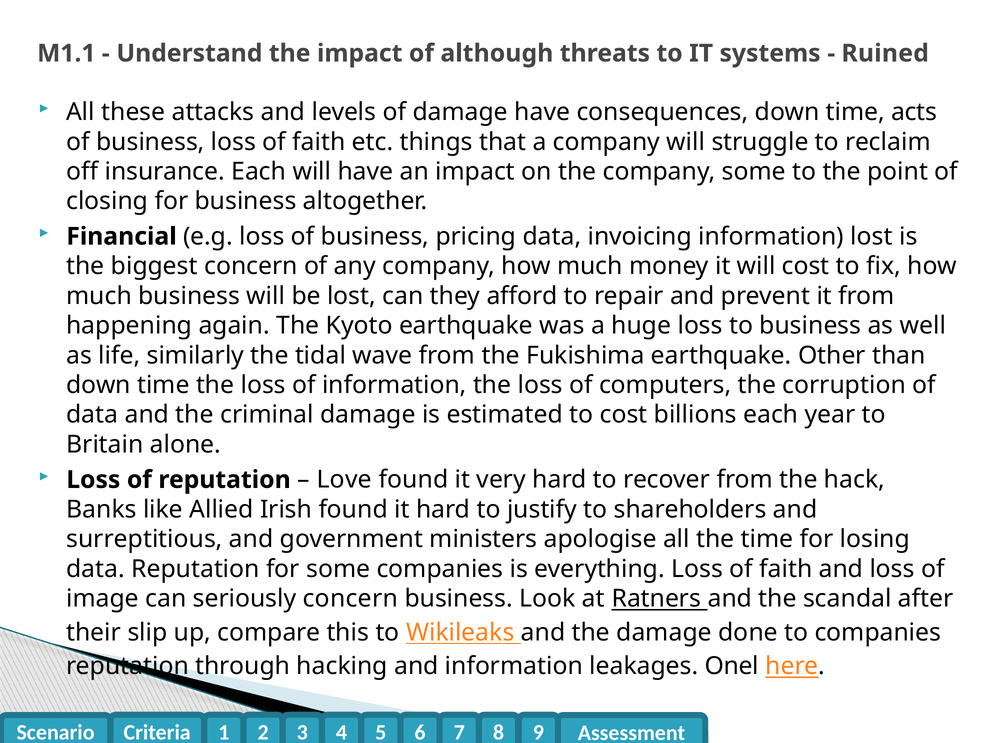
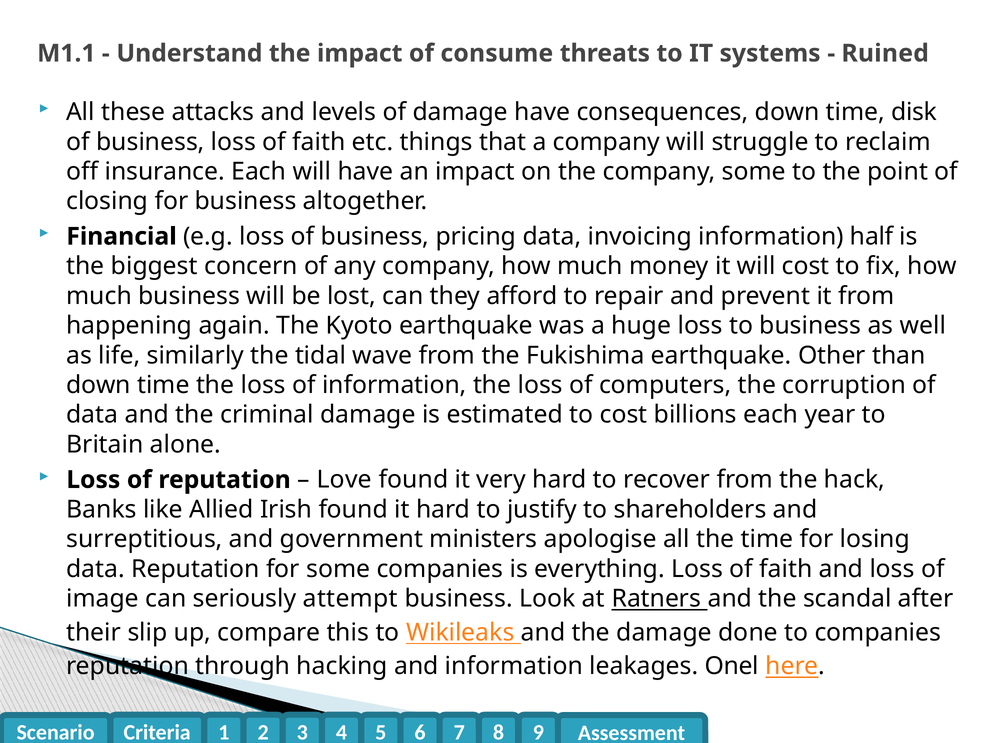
although: although -> consume
acts: acts -> disk
information lost: lost -> half
seriously concern: concern -> attempt
